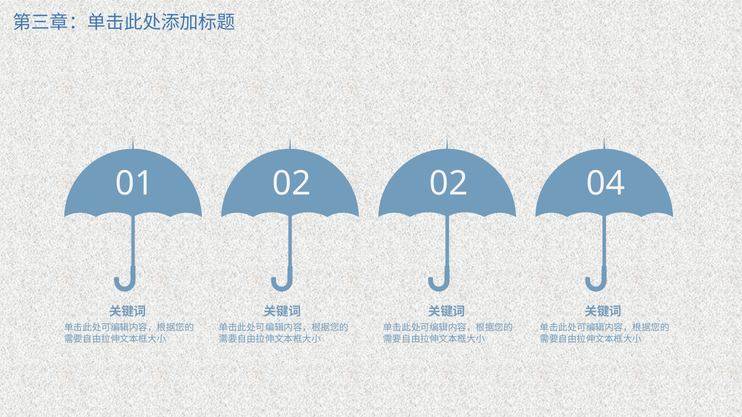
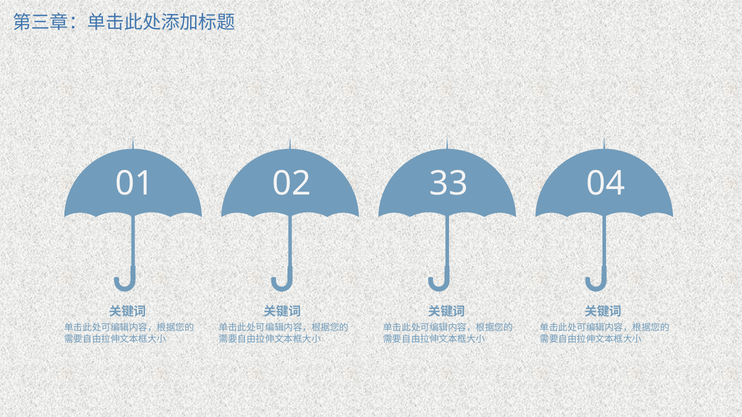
02 02: 02 -> 33
